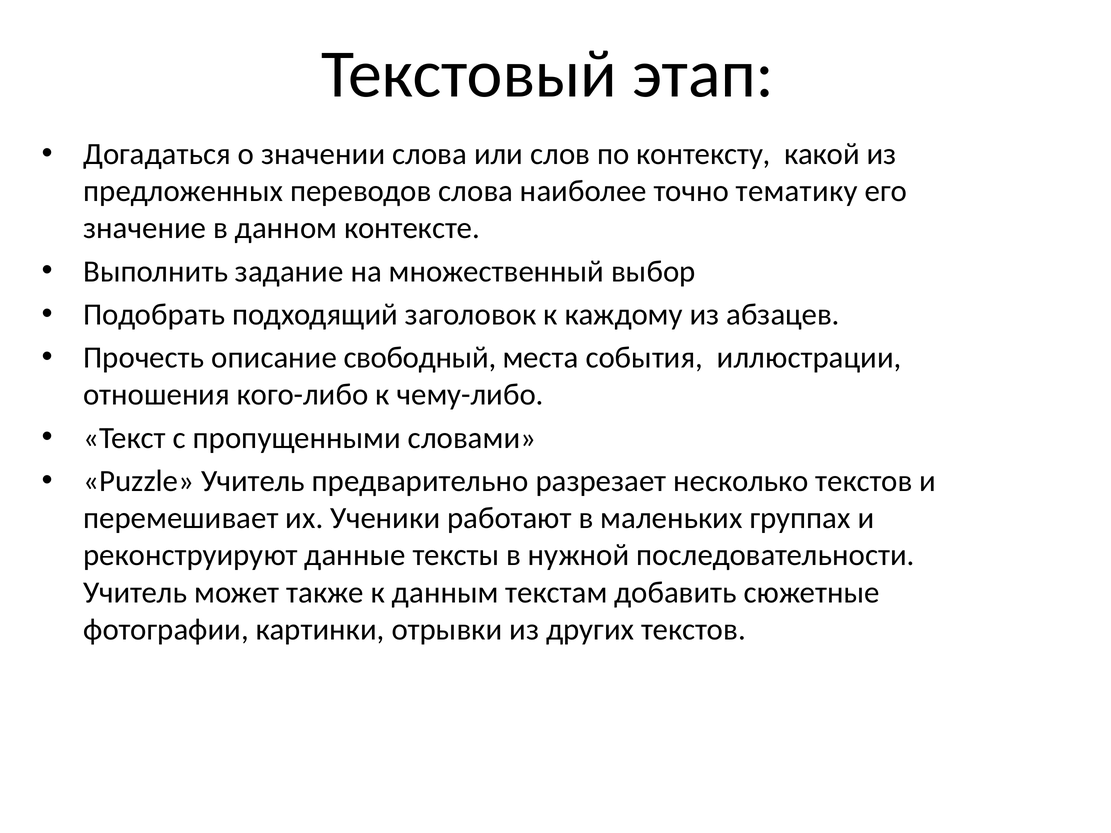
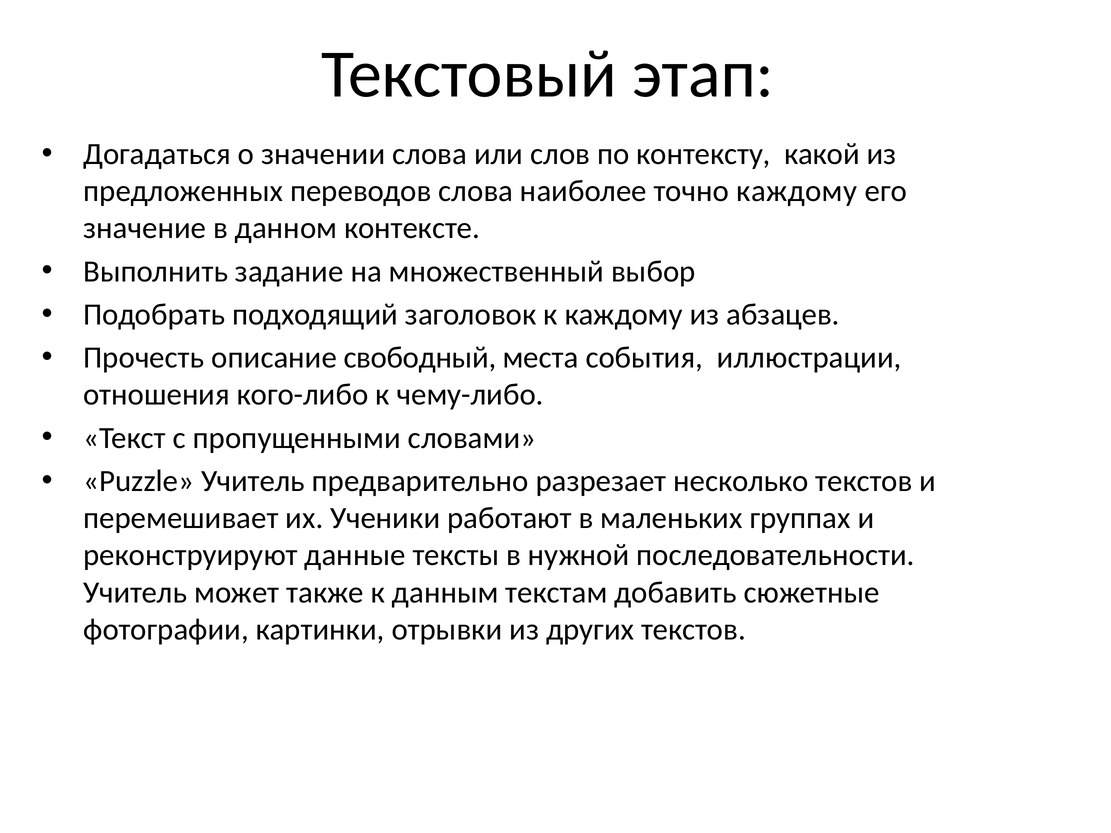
точно тематику: тематику -> каждому
